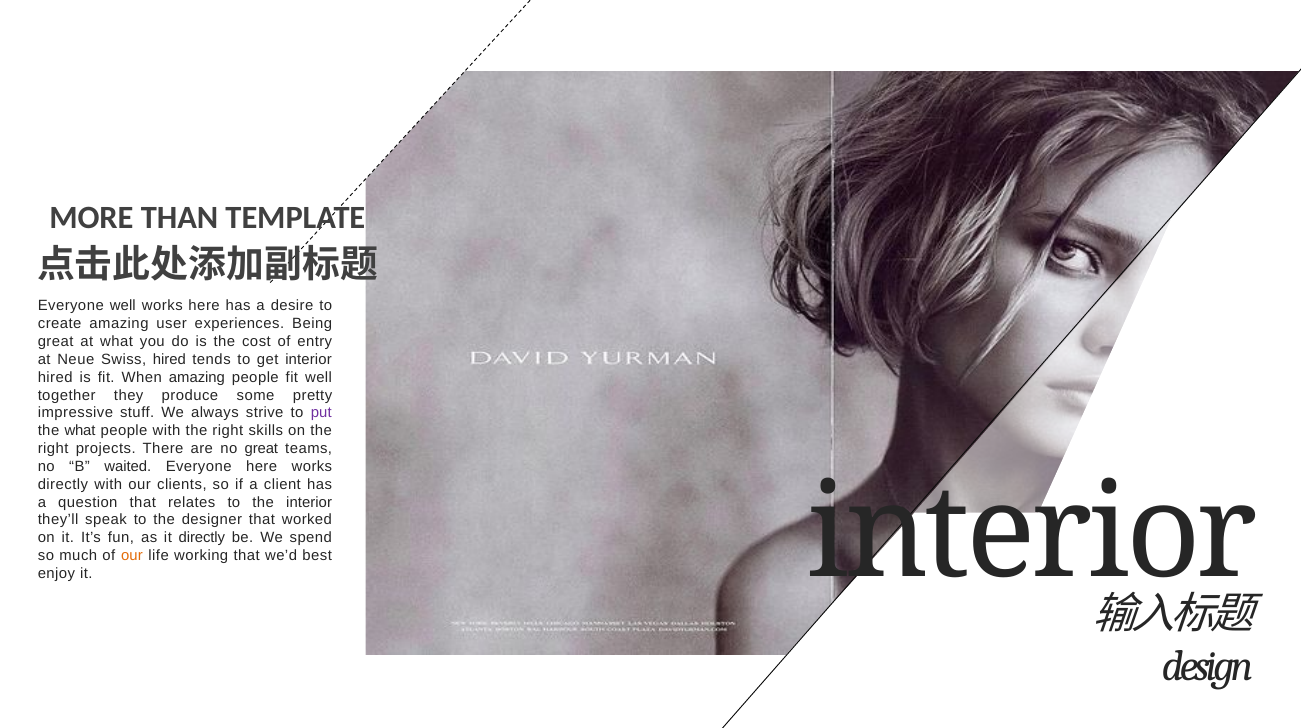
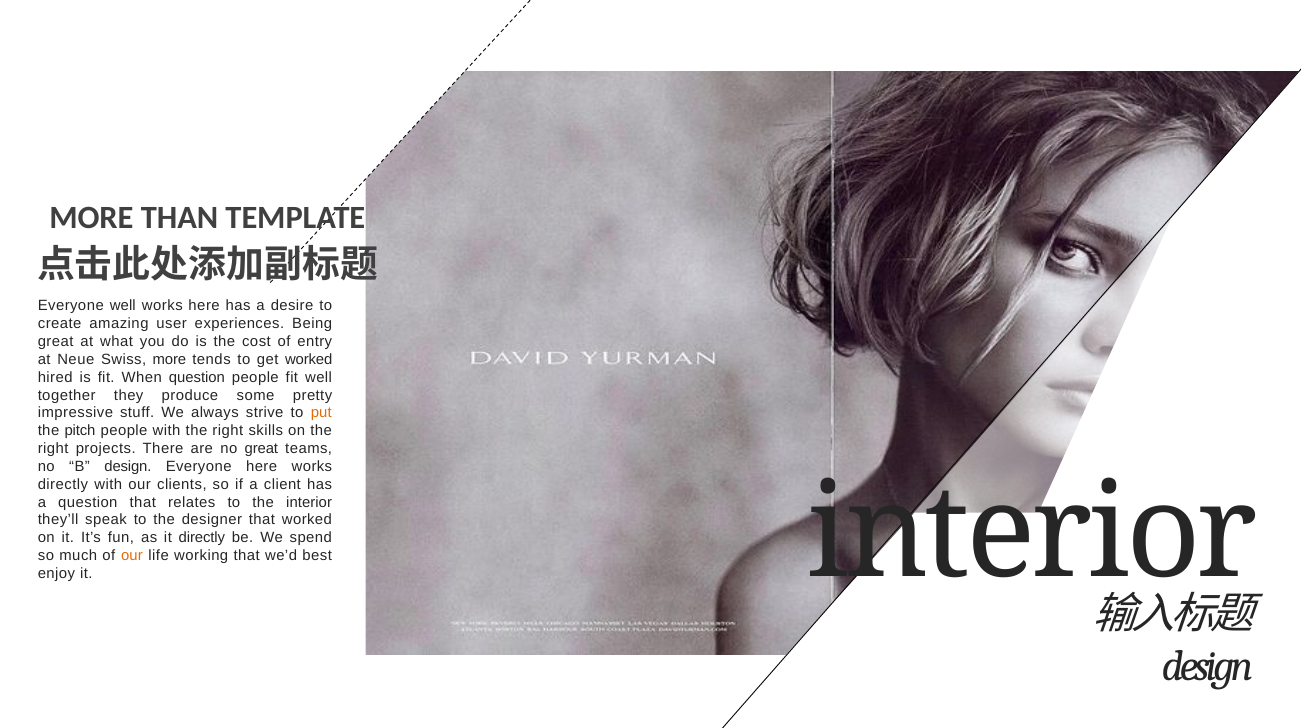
Swiss hired: hired -> more
get interior: interior -> worked
When amazing: amazing -> question
put colour: purple -> orange
the what: what -> pitch
B waited: waited -> design
